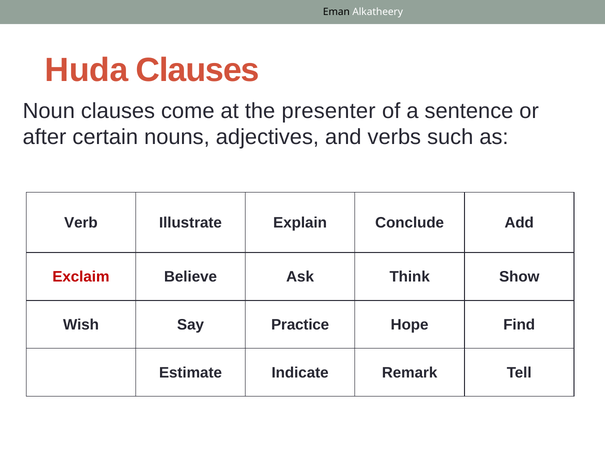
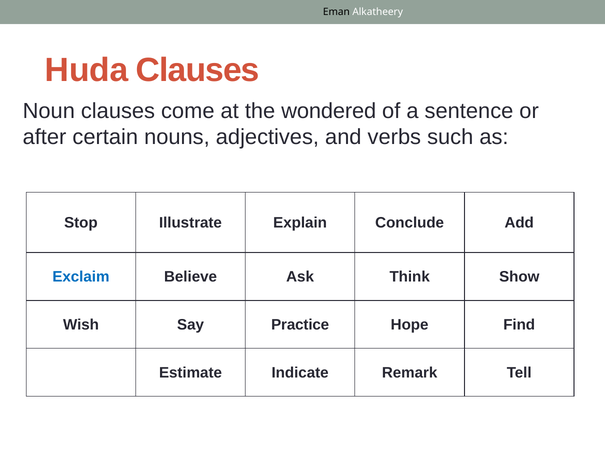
presenter: presenter -> wondered
Verb: Verb -> Stop
Exclaim colour: red -> blue
